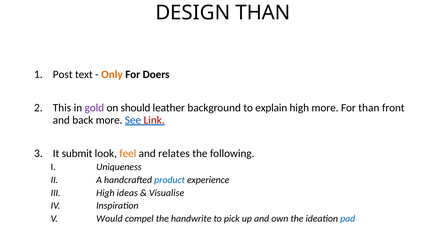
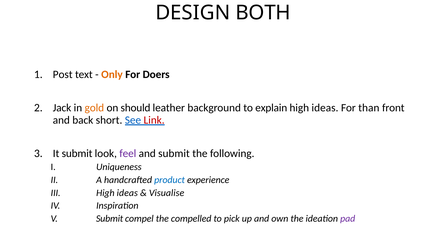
DESIGN THAN: THAN -> BOTH
This: This -> Jack
gold colour: purple -> orange
more at (325, 108): more -> ideas
back more: more -> short
feel colour: orange -> purple
and relates: relates -> submit
Would at (109, 218): Would -> Submit
handwrite: handwrite -> compelled
pad colour: blue -> purple
